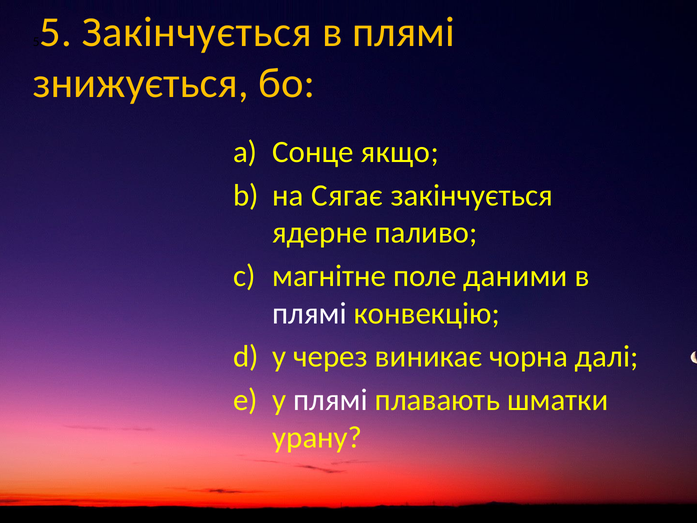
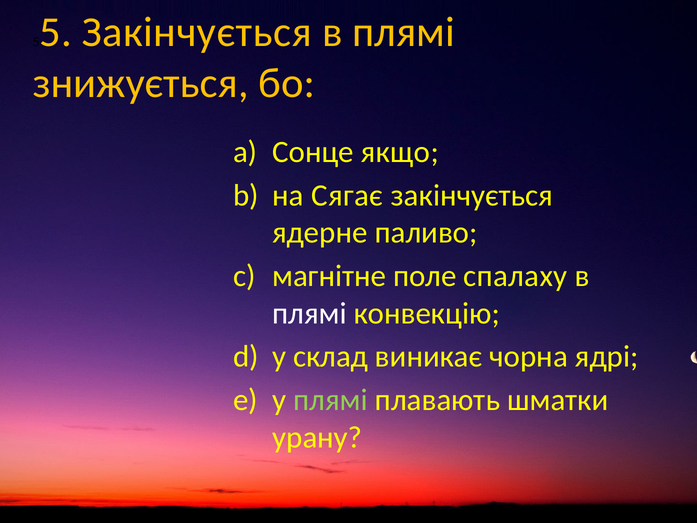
даними: даними -> спалаху
через: через -> склад
далі: далі -> ядрі
плямі at (331, 400) colour: white -> light green
